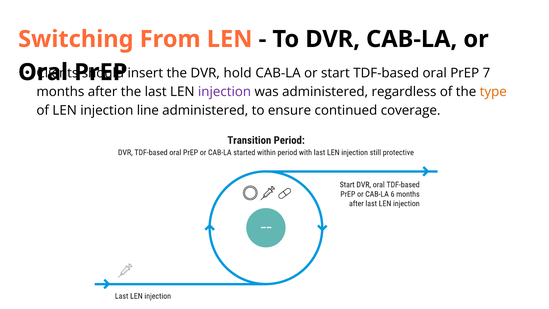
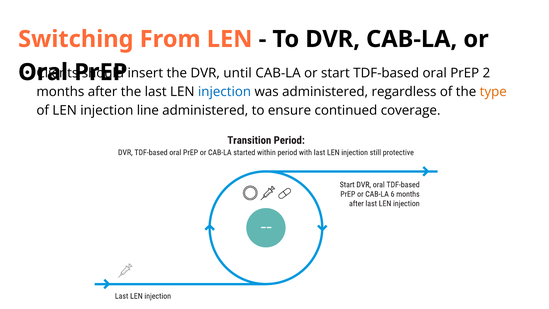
hold: hold -> until
7: 7 -> 2
injection at (225, 92) colour: purple -> blue
